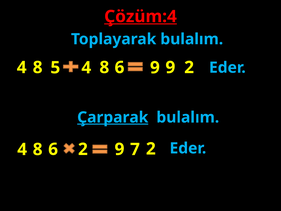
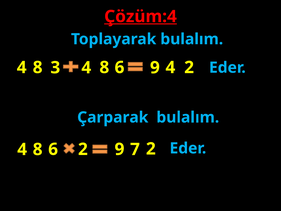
5: 5 -> 3
9 9: 9 -> 4
Çarparak underline: present -> none
